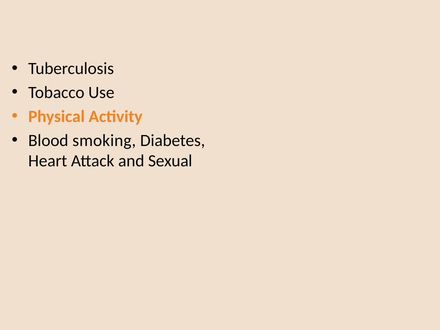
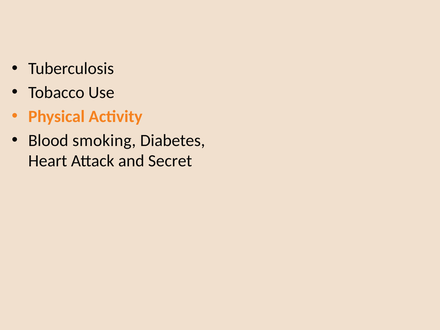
Sexual: Sexual -> Secret
